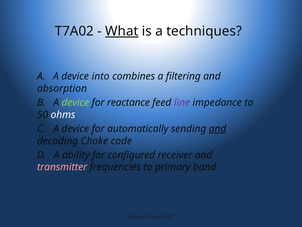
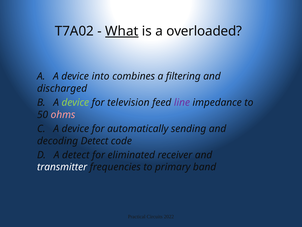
techniques: techniques -> overloaded
absorption: absorption -> discharged
reactance: reactance -> television
ohms colour: white -> pink
and at (218, 129) underline: present -> none
decoding Choke: Choke -> Detect
A ability: ability -> detect
configured: configured -> eliminated
transmitter colour: pink -> white
